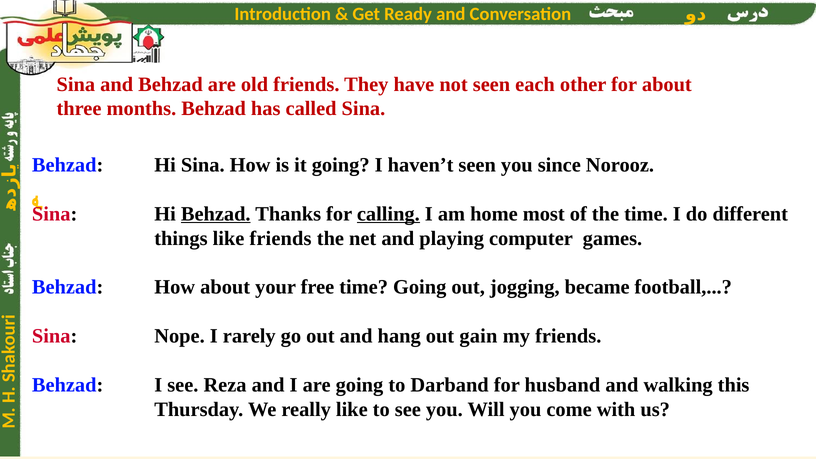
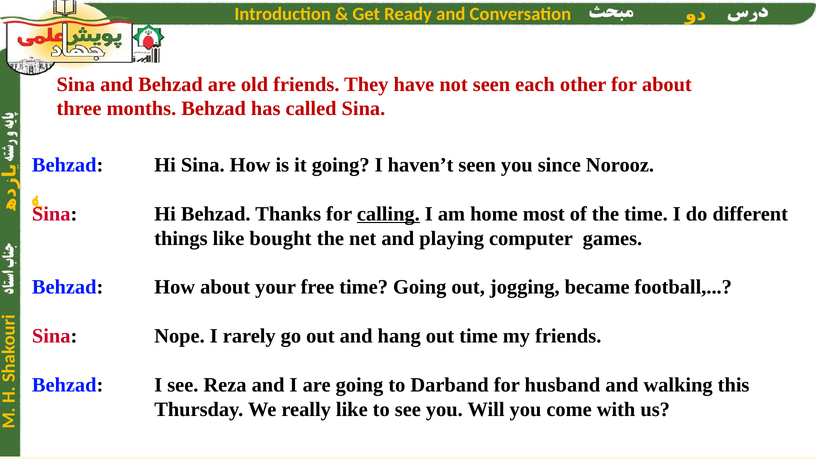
Behzad at (216, 214) underline: present -> none
like friends: friends -> bought
out gain: gain -> time
